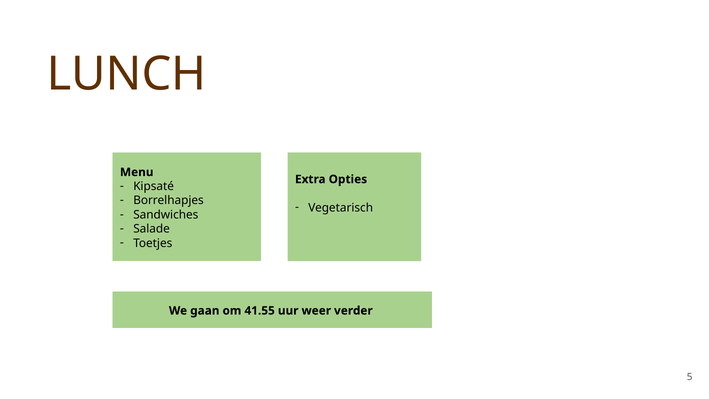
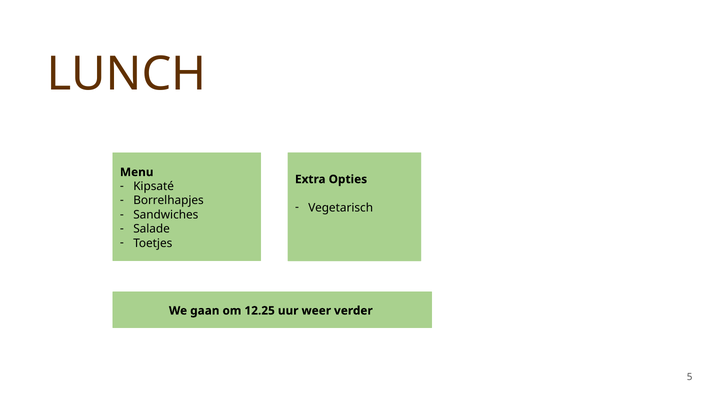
41.55: 41.55 -> 12.25
